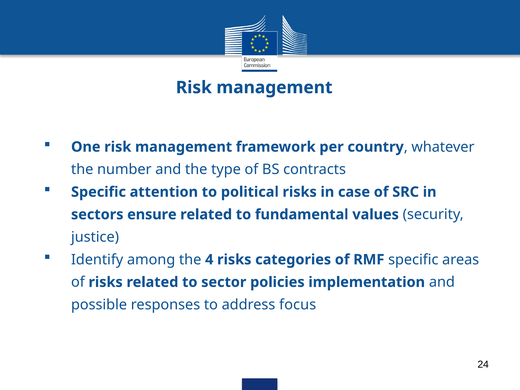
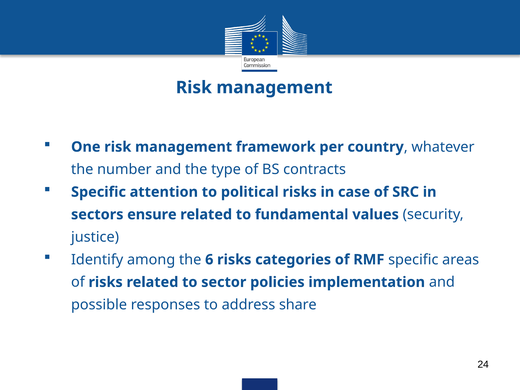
4: 4 -> 6
focus: focus -> share
